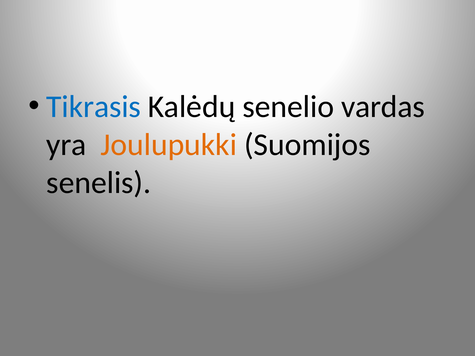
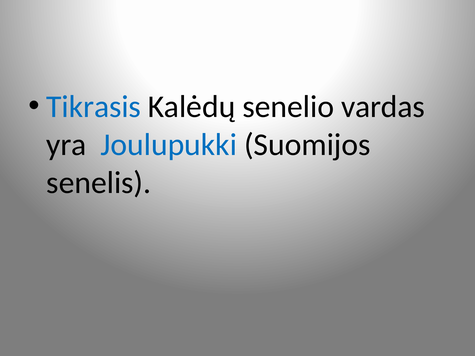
Joulupukki colour: orange -> blue
